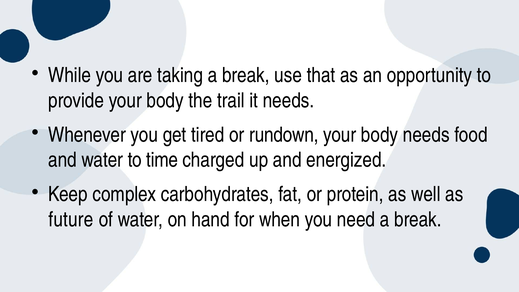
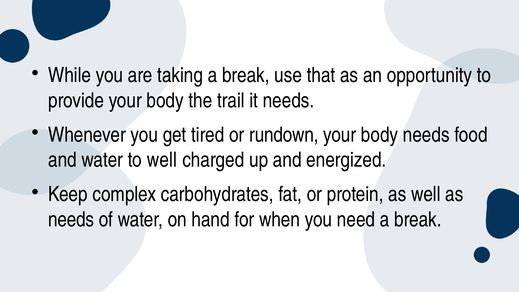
to time: time -> well
future at (71, 219): future -> needs
